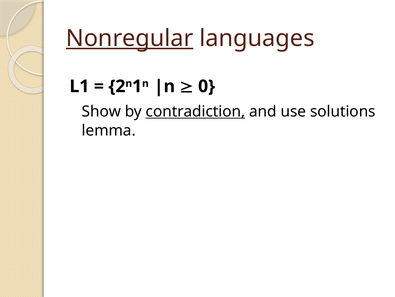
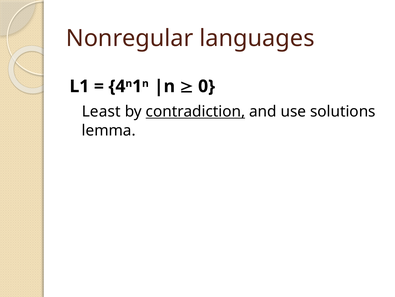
Nonregular underline: present -> none
2: 2 -> 4
Show: Show -> Least
